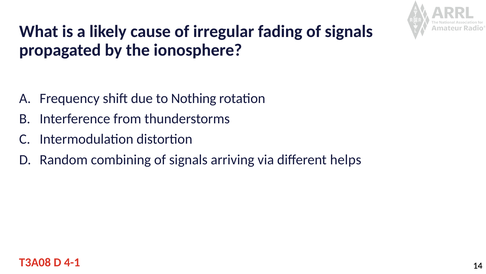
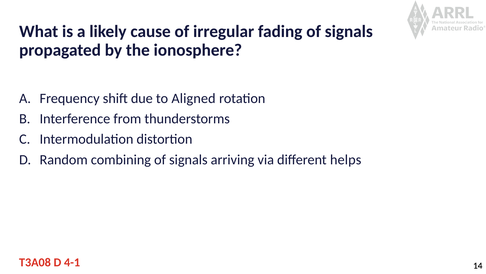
Nothing: Nothing -> Aligned
